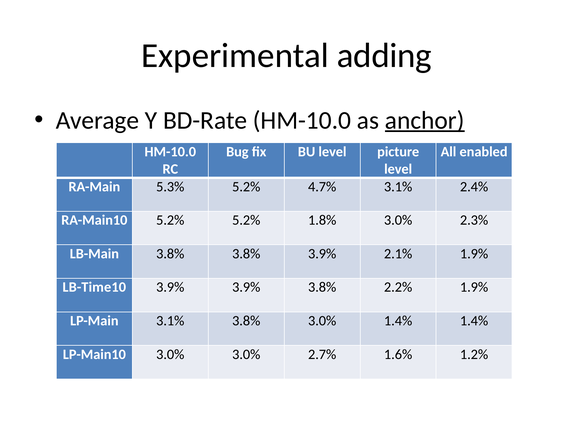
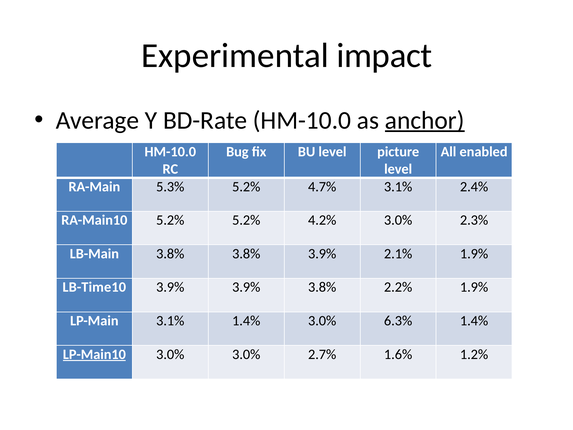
adding: adding -> impact
1.8%: 1.8% -> 4.2%
3.1% 3.8%: 3.8% -> 1.4%
3.0% 1.4%: 1.4% -> 6.3%
LP-Main10 underline: none -> present
